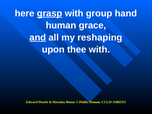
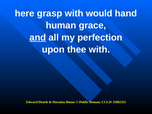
grasp underline: present -> none
group: group -> would
reshaping: reshaping -> perfection
